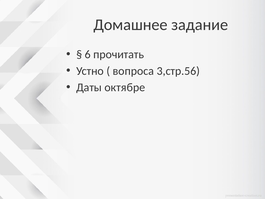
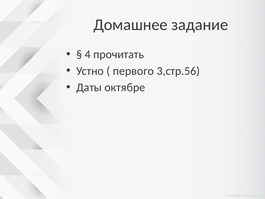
6: 6 -> 4
вопроса: вопроса -> первого
